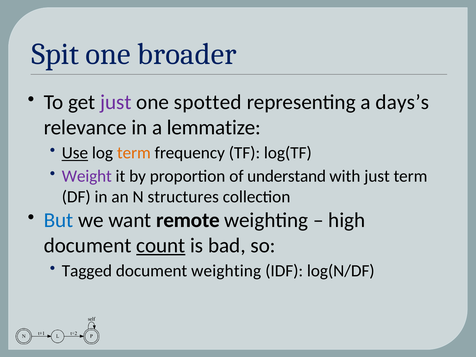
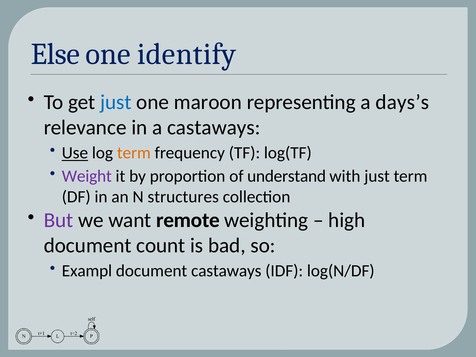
Spit: Spit -> Else
broader: broader -> identify
just at (116, 102) colour: purple -> blue
spotted: spotted -> maroon
a lemmatize: lemmatize -> castaways
But colour: blue -> purple
count underline: present -> none
Tagged: Tagged -> Exampl
document weighting: weighting -> castaways
